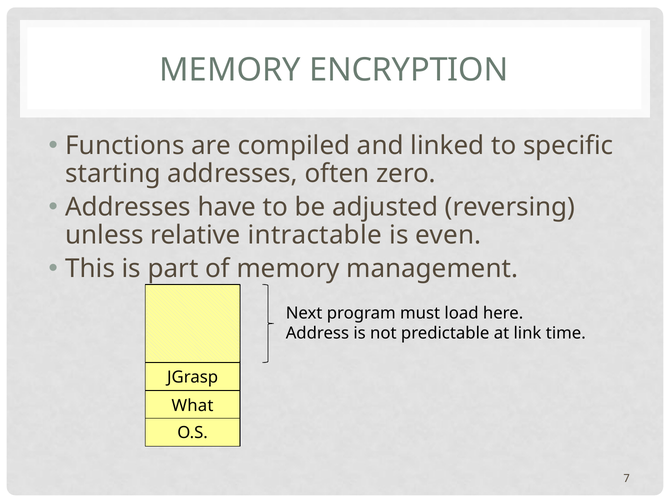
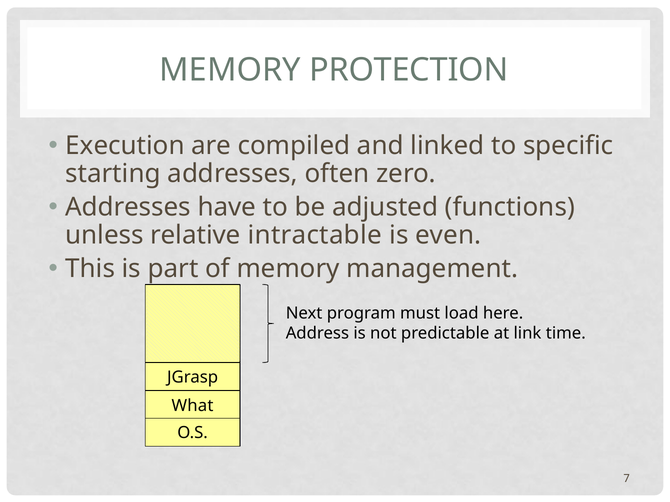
ENCRYPTION: ENCRYPTION -> PROTECTION
Functions: Functions -> Execution
reversing: reversing -> functions
